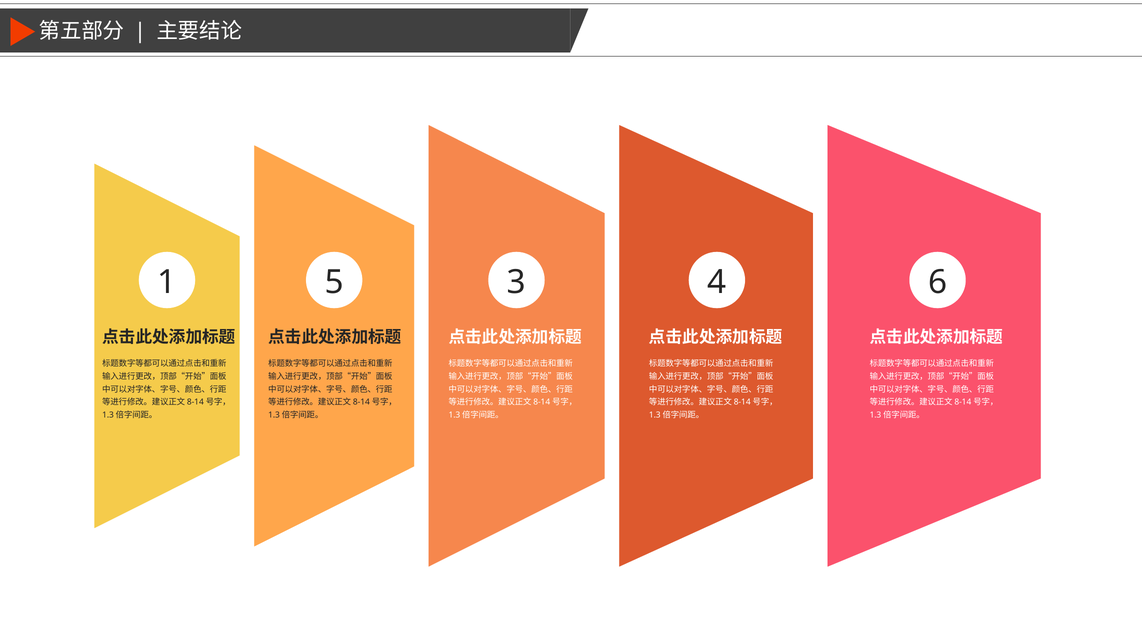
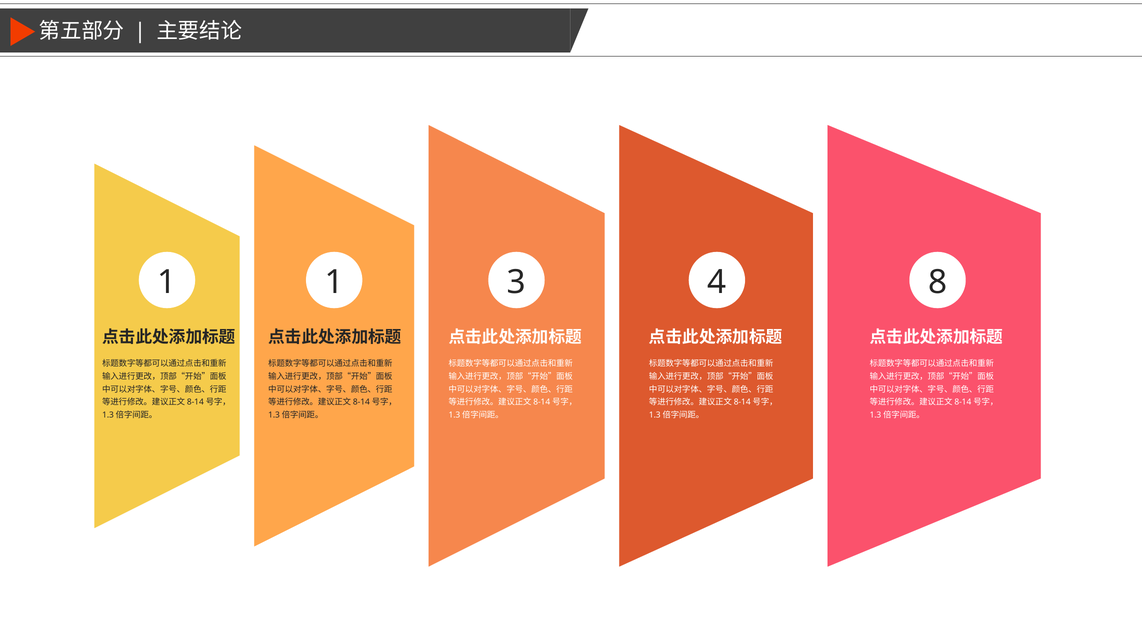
1 5: 5 -> 1
6: 6 -> 8
